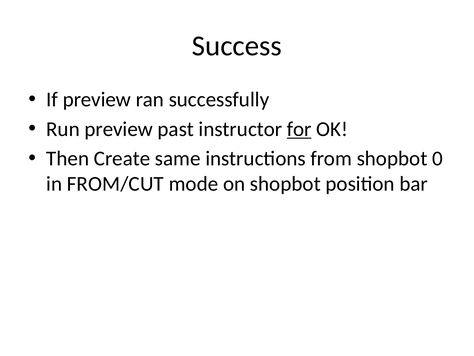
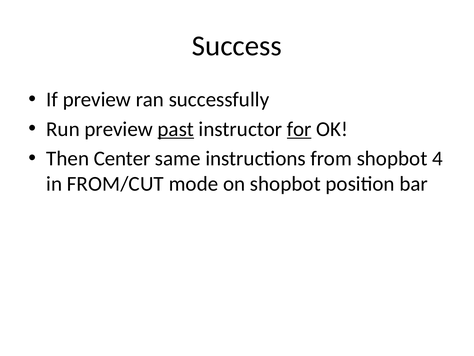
past underline: none -> present
Create: Create -> Center
0: 0 -> 4
